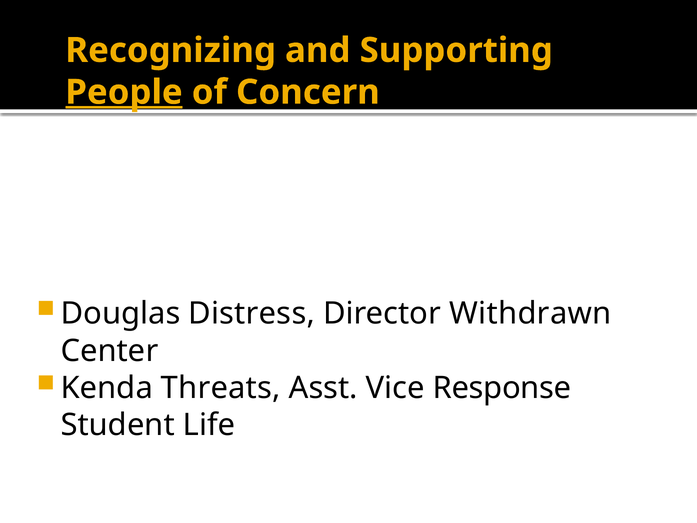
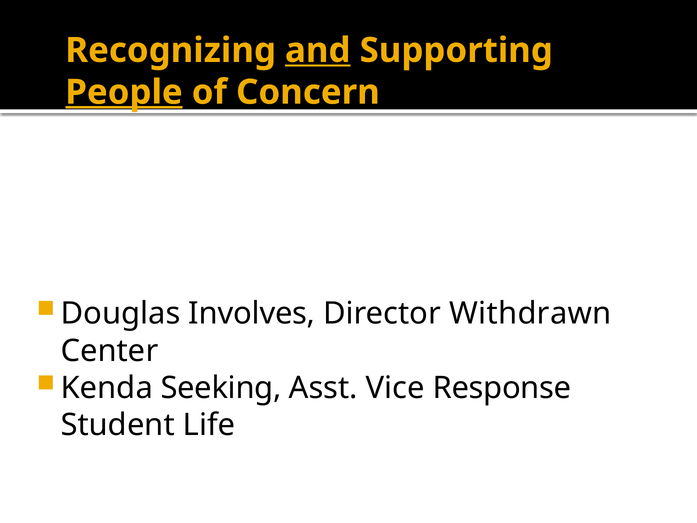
and underline: none -> present
Distress: Distress -> Involves
Threats: Threats -> Seeking
